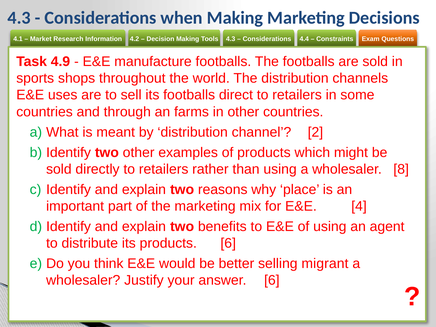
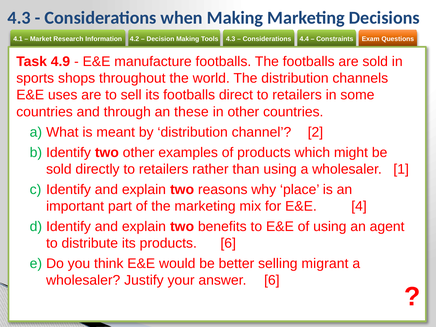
farms: farms -> these
8: 8 -> 1
